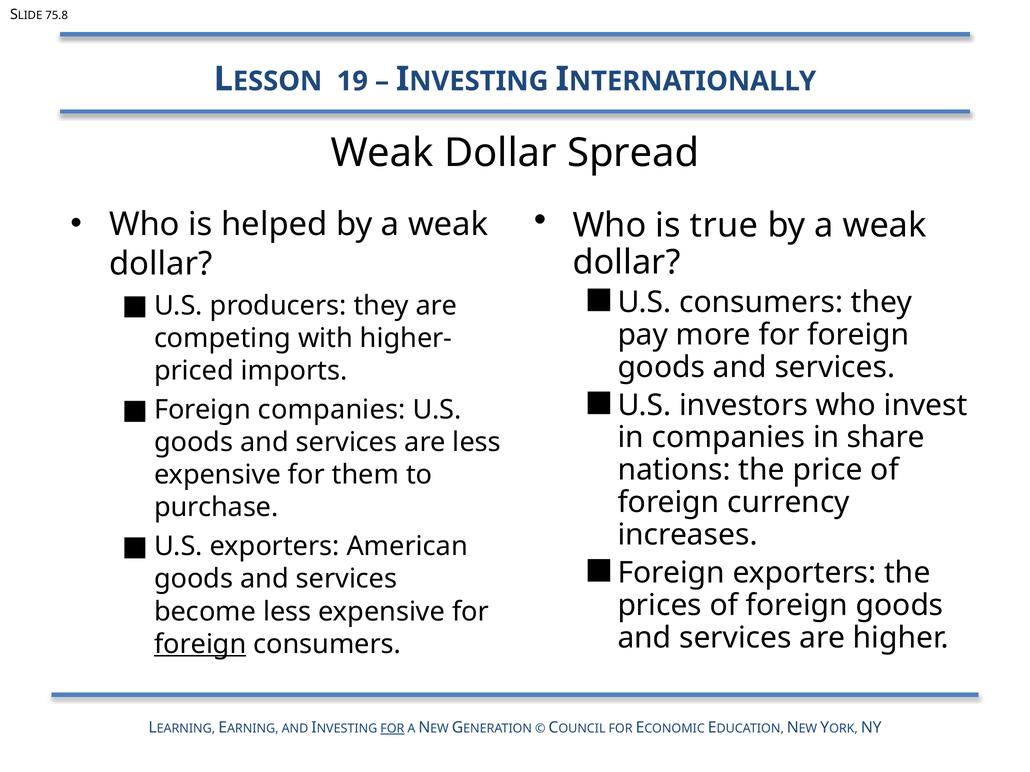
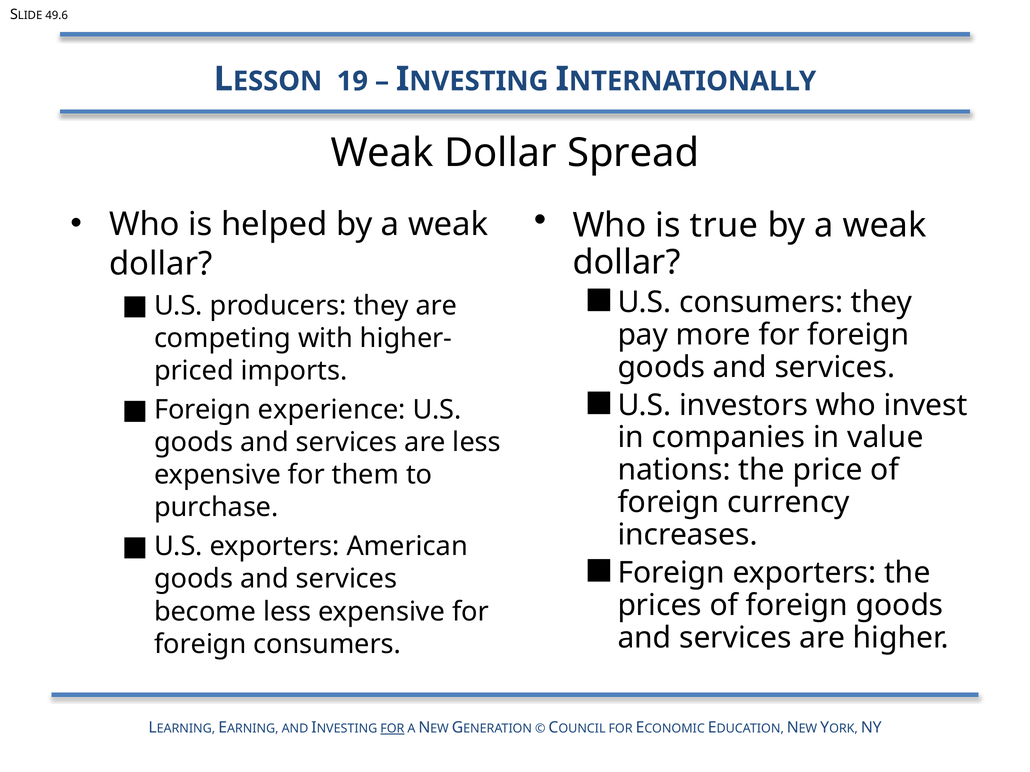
75.8: 75.8 -> 49.6
Foreign companies: companies -> experience
share: share -> value
foreign at (200, 645) underline: present -> none
